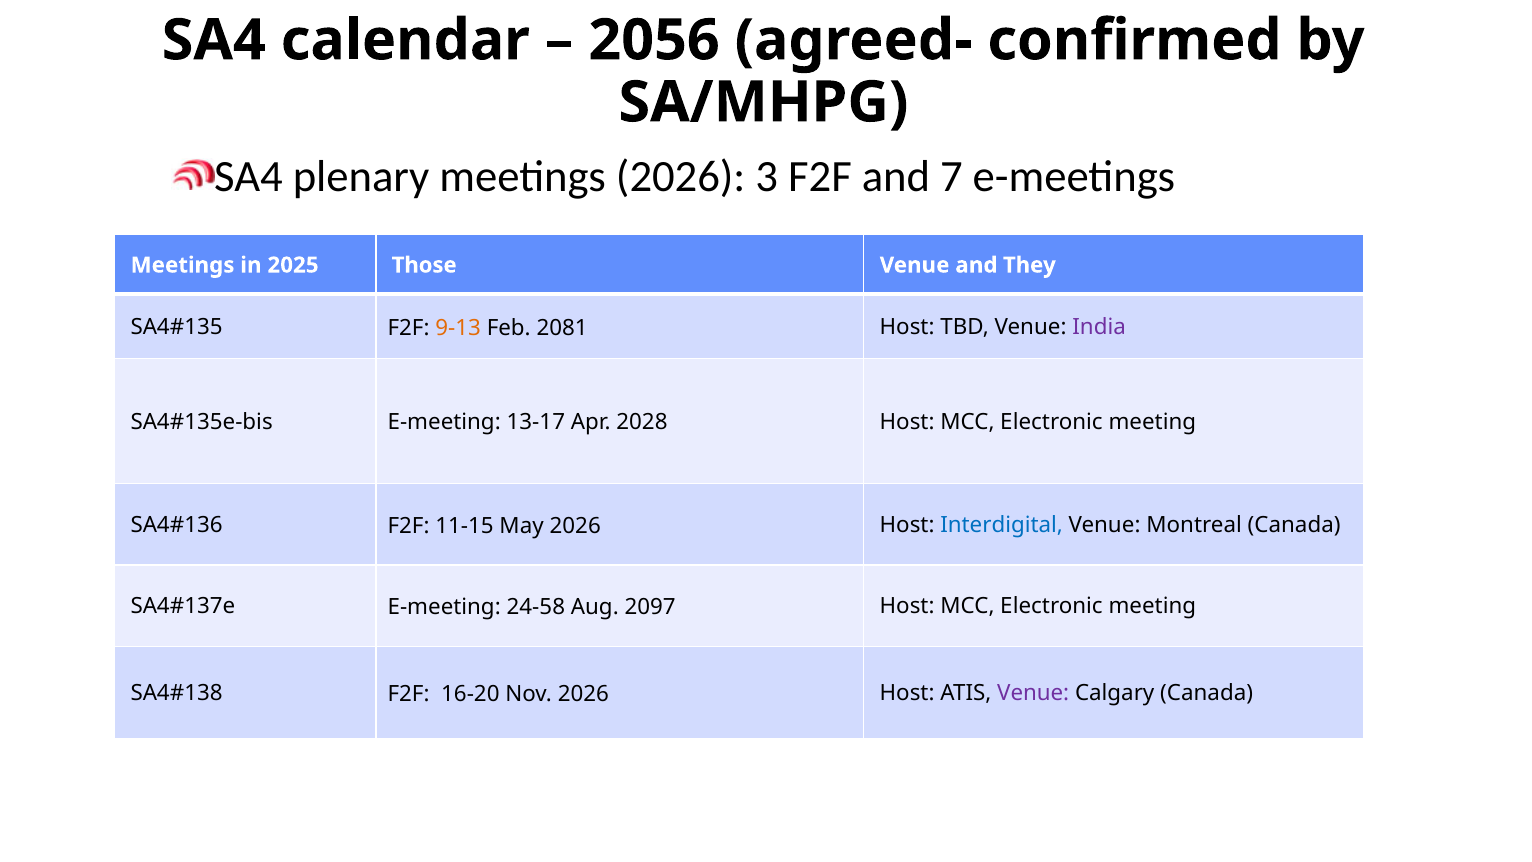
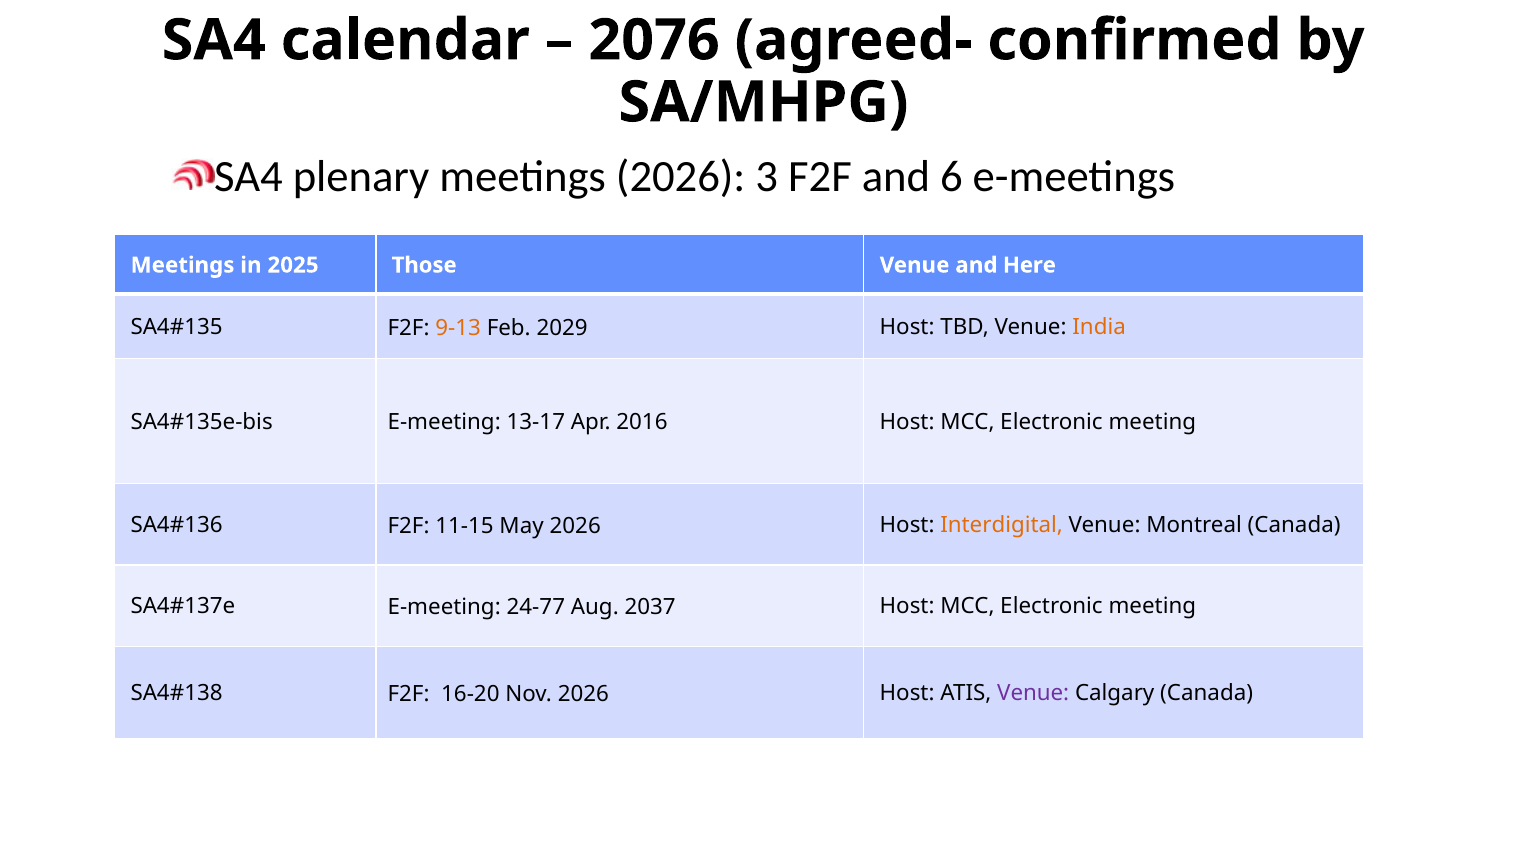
2056: 2056 -> 2076
7: 7 -> 6
They: They -> Here
2081: 2081 -> 2029
India colour: purple -> orange
2028: 2028 -> 2016
Interdigital colour: blue -> orange
24-58: 24-58 -> 24-77
2097: 2097 -> 2037
